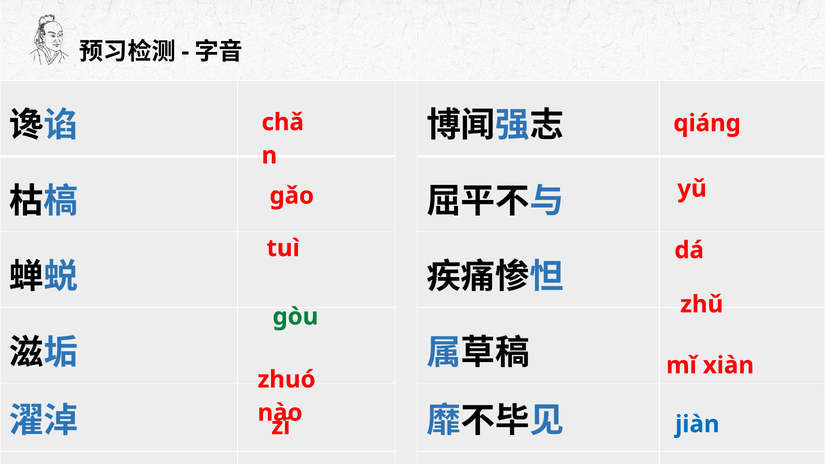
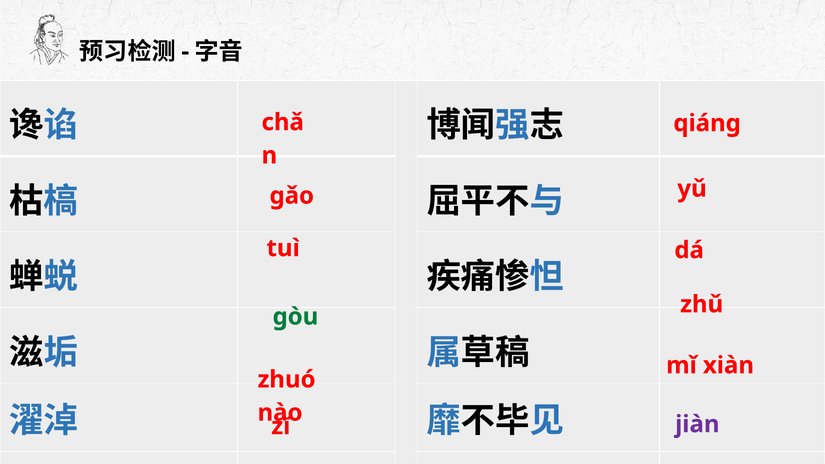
jiàn colour: blue -> purple
